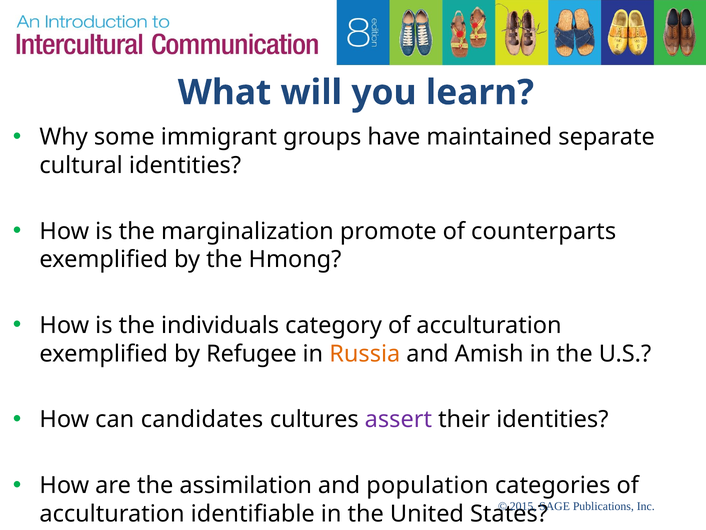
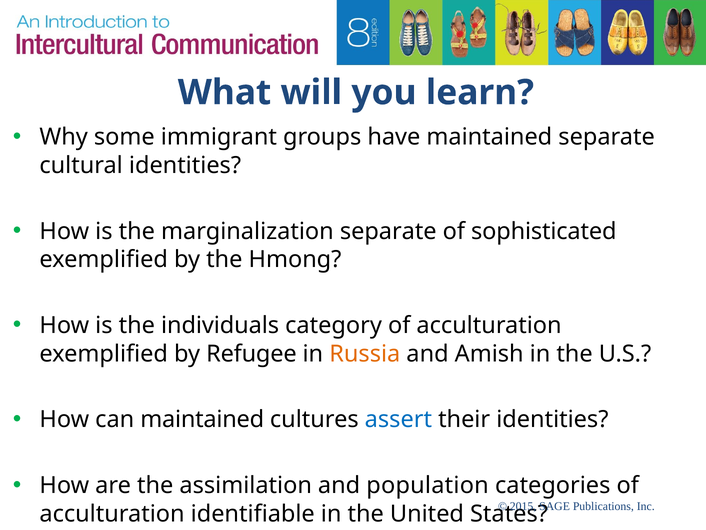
marginalization promote: promote -> separate
counterparts: counterparts -> sophisticated
can candidates: candidates -> maintained
assert colour: purple -> blue
